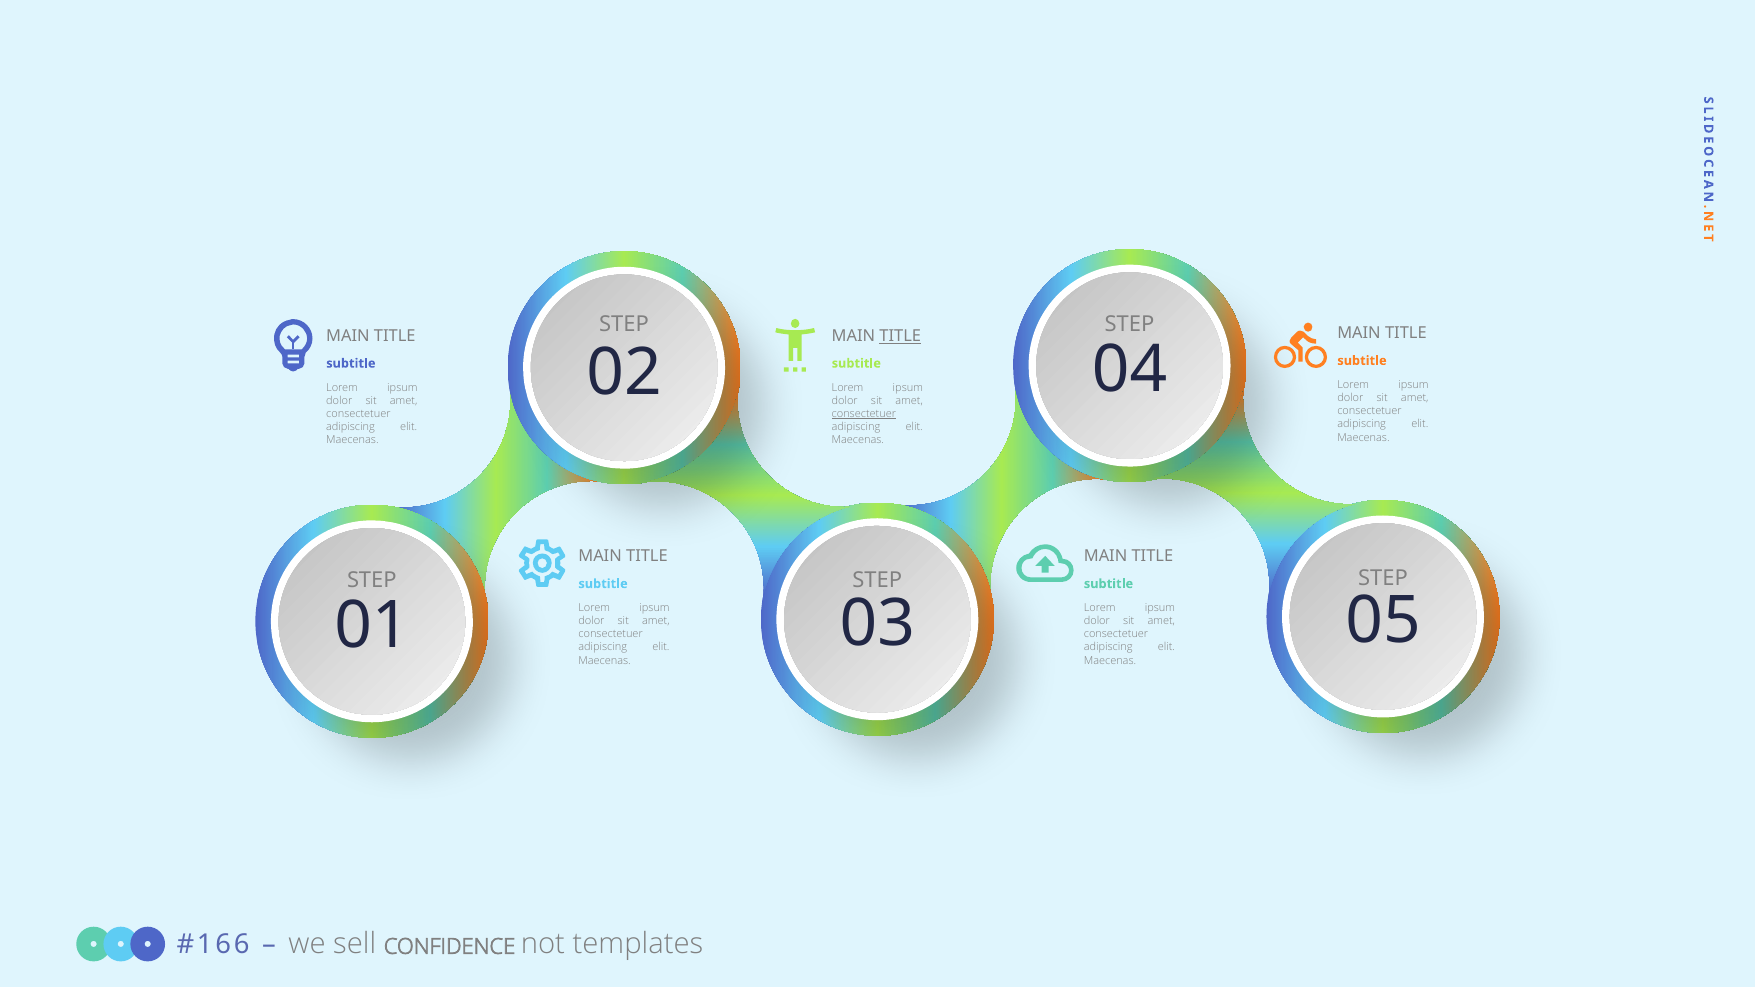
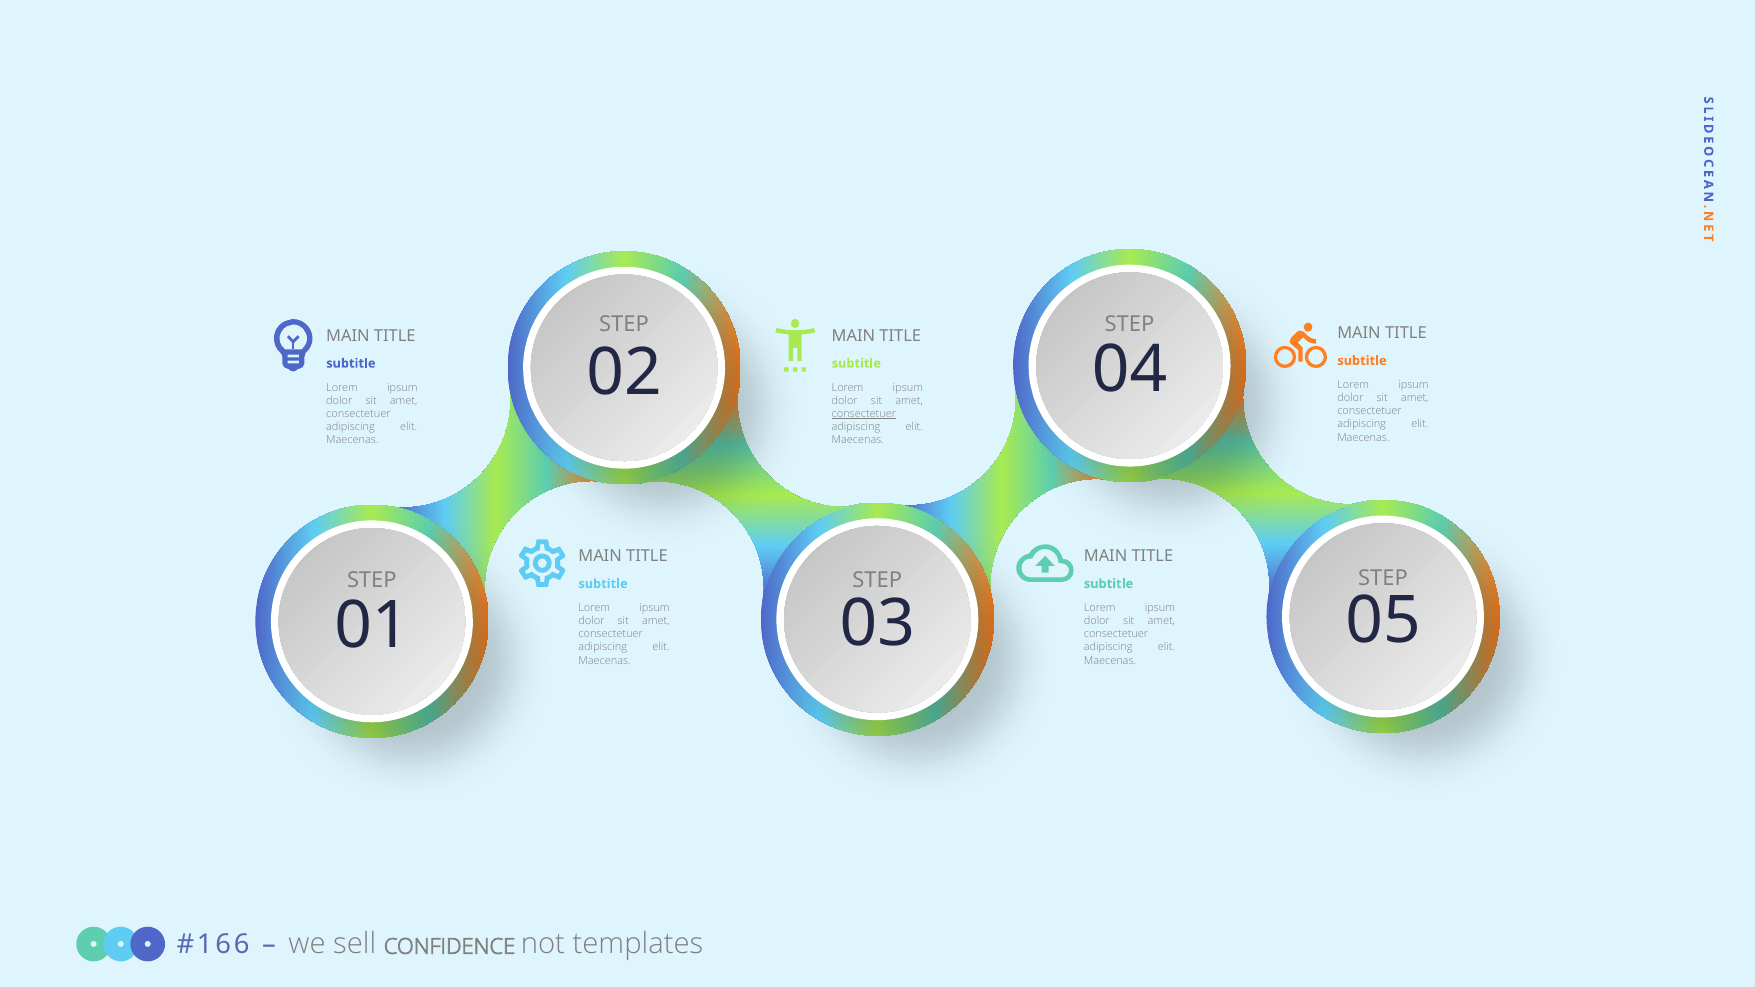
TITLE at (900, 336) underline: present -> none
